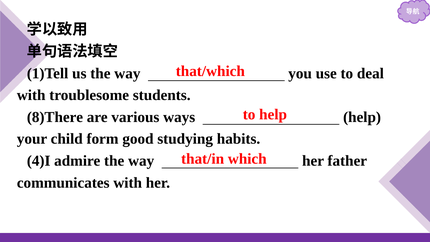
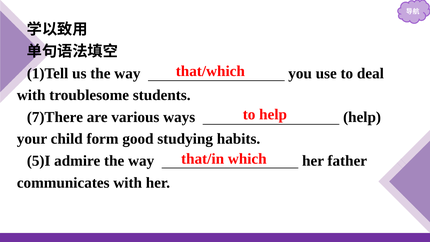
8)There: 8)There -> 7)There
4)I: 4)I -> 5)I
